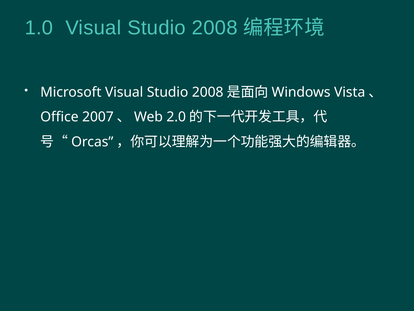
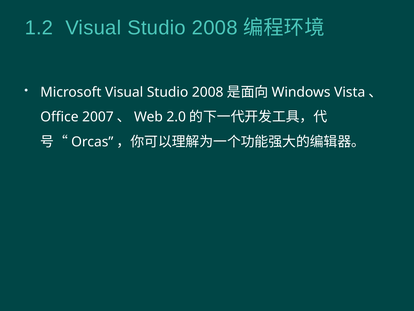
1.0: 1.0 -> 1.2
